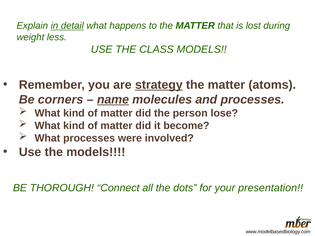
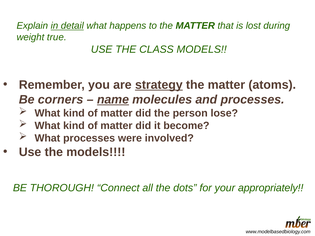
less: less -> true
presentation: presentation -> appropriately
